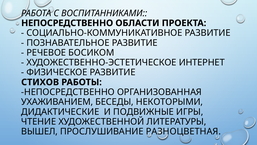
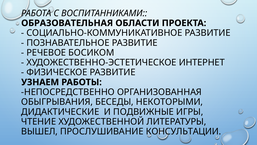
НЕПОСРЕДСТВЕННО at (67, 23): НЕПОСРЕДСТВЕННО -> ОБРАЗОВАТЕЛЬНАЯ
СТИХОВ: СТИХОВ -> УЗНАЕМ
УХАЖИВАНИЕМ: УХАЖИВАНИЕМ -> ОБЫГРЫВАНИЯ
РАЗНОЦВЕТНАЯ: РАЗНОЦВЕТНАЯ -> КОНСУЛЬТАЦИИ
